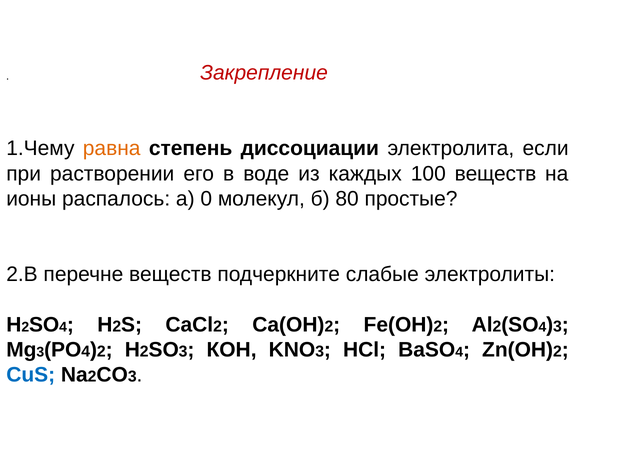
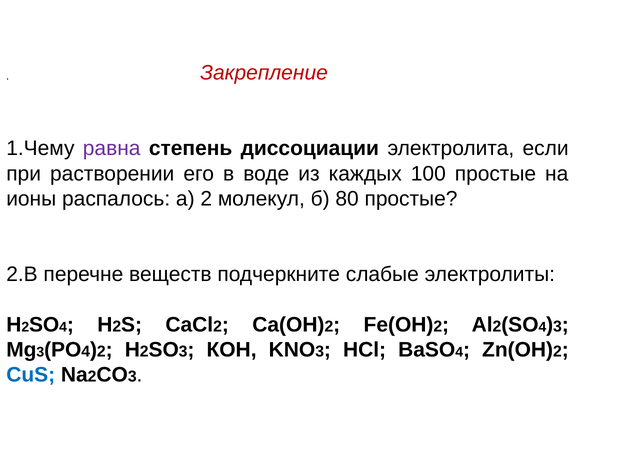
равна colour: orange -> purple
100 веществ: веществ -> простые
а 0: 0 -> 2
